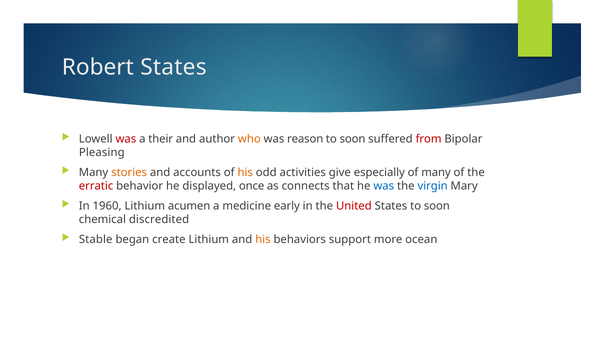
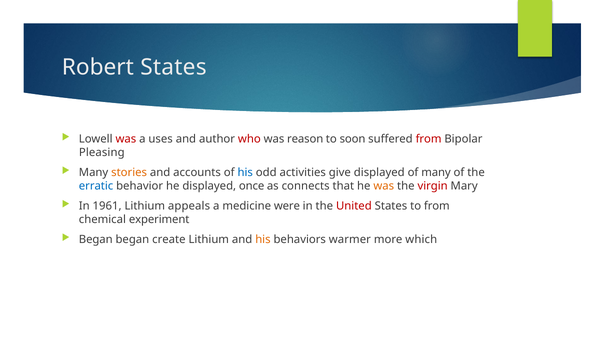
their: their -> uses
who colour: orange -> red
his at (245, 173) colour: orange -> blue
give especially: especially -> displayed
erratic colour: red -> blue
was at (384, 186) colour: blue -> orange
virgin colour: blue -> red
1960: 1960 -> 1961
acumen: acumen -> appeals
early: early -> were
States to soon: soon -> from
discredited: discredited -> experiment
Stable at (96, 240): Stable -> Began
support: support -> warmer
ocean: ocean -> which
